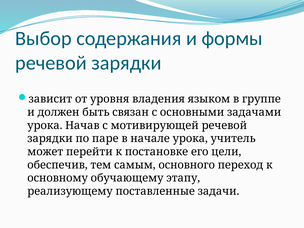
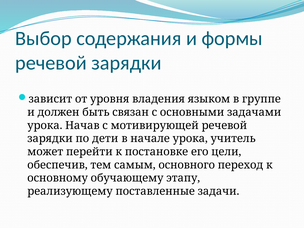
паре: паре -> дети
